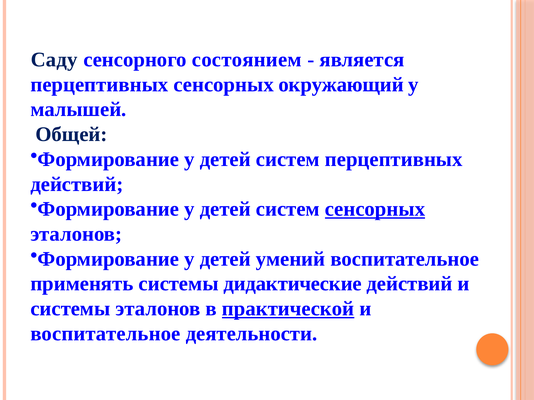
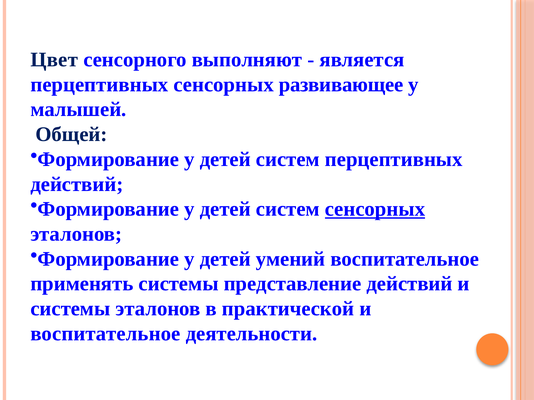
Саду: Саду -> Цвет
состоянием: состоянием -> выполняют
окружающий: окружающий -> развивающее
дидактические: дидактические -> представление
практической underline: present -> none
